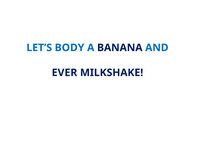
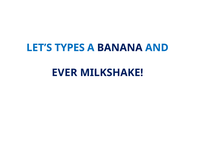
BODY: BODY -> TYPES
